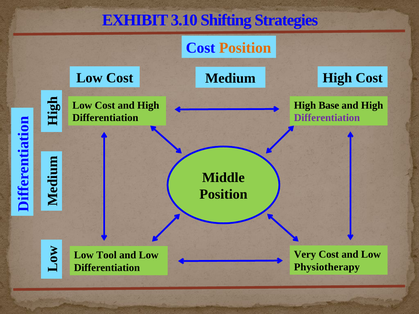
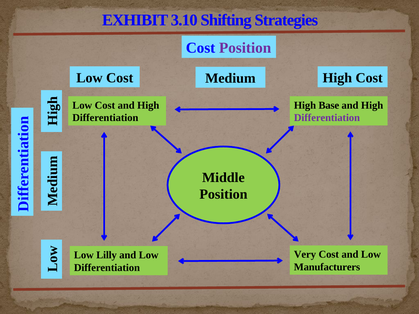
Position at (245, 48) colour: orange -> purple
Tool: Tool -> Lilly
Physiotherapy: Physiotherapy -> Manufacturers
